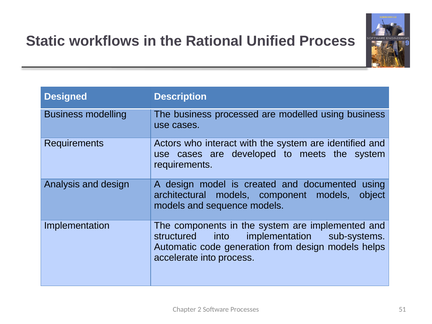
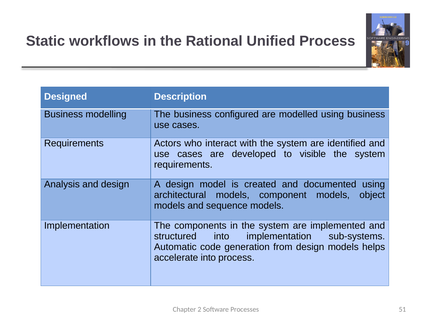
processed: processed -> configured
meets: meets -> visible
